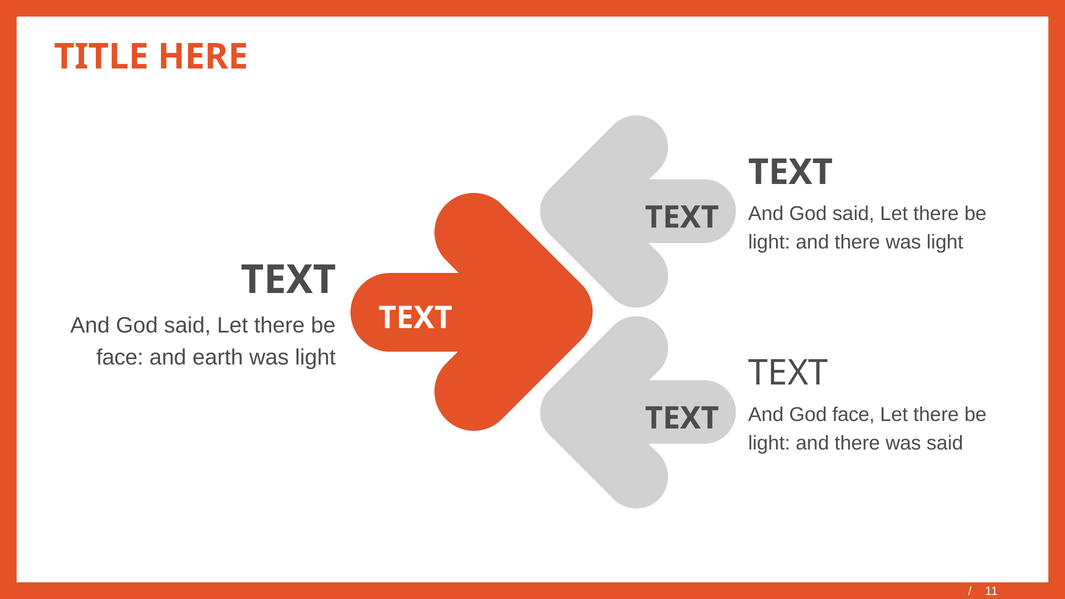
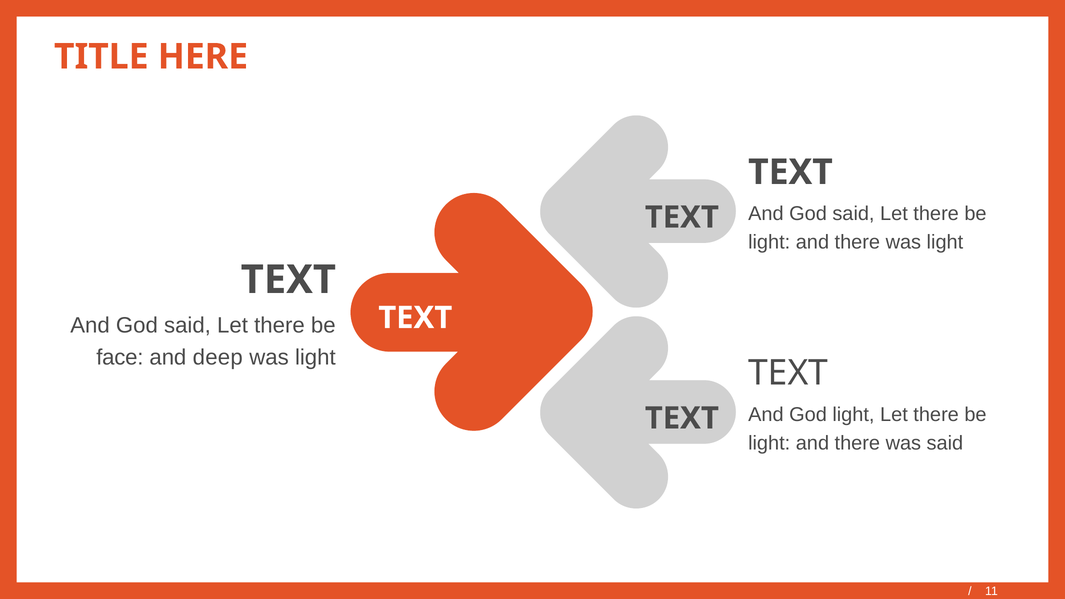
earth: earth -> deep
God face: face -> light
